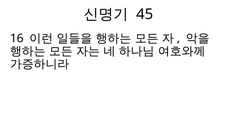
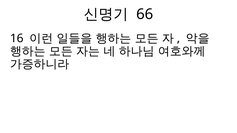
45: 45 -> 66
